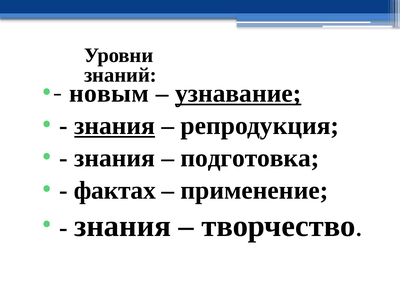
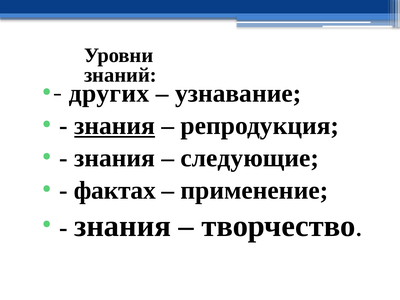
новым: новым -> других
узнавание underline: present -> none
подготовка: подготовка -> следующие
